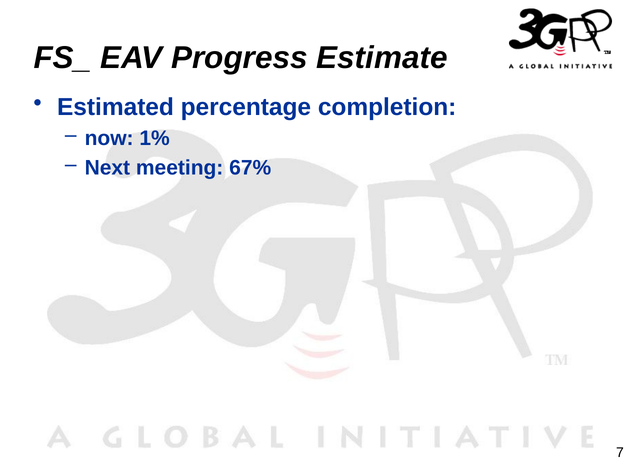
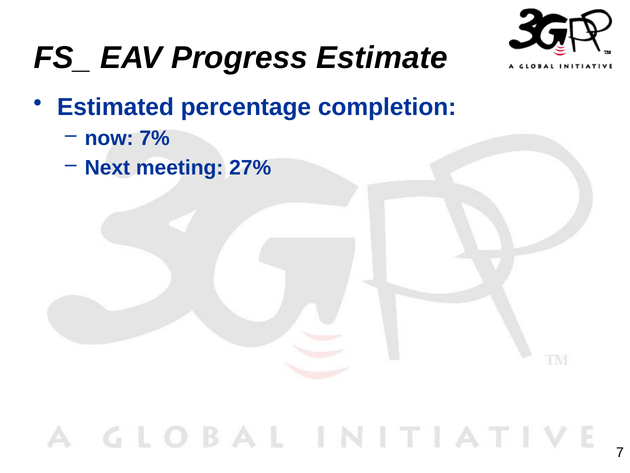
1%: 1% -> 7%
67%: 67% -> 27%
